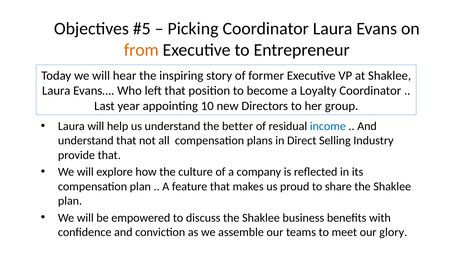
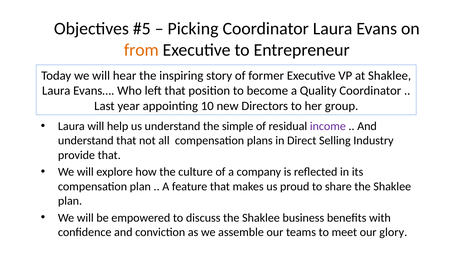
Loyalty: Loyalty -> Quality
better: better -> simple
income colour: blue -> purple
